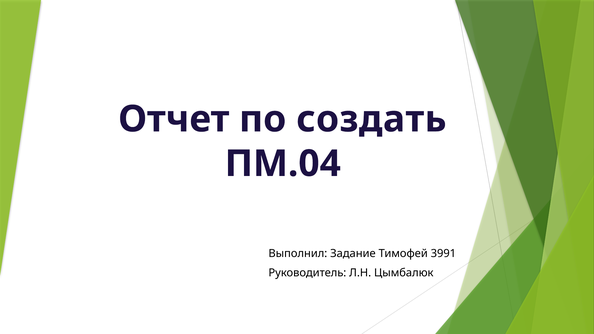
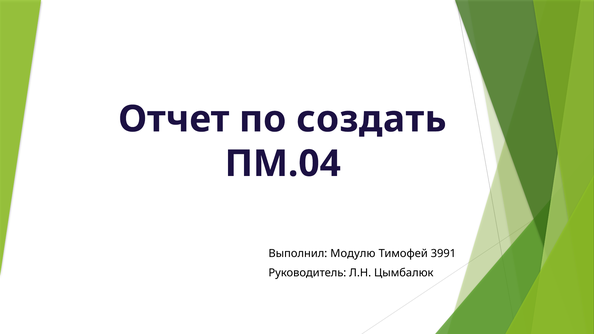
Задание: Задание -> Модулю
